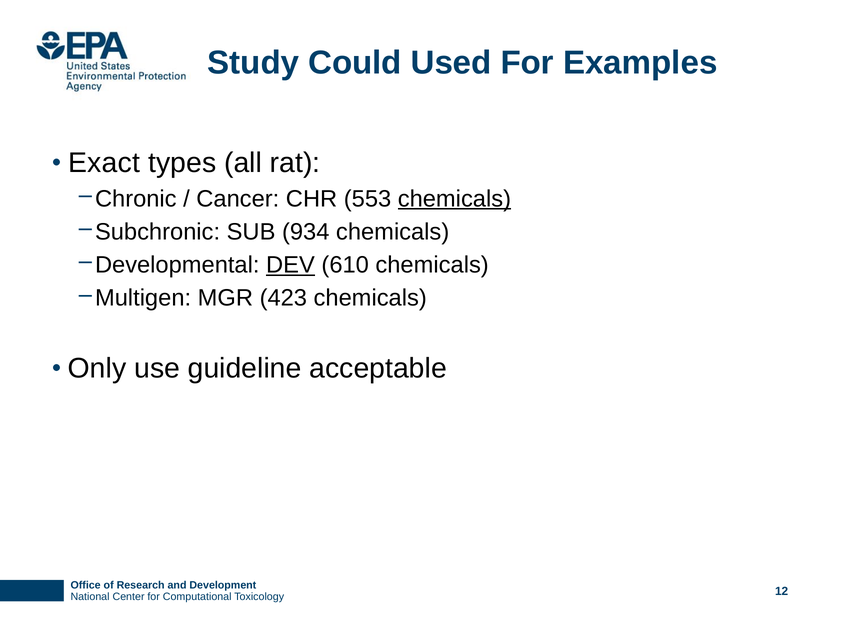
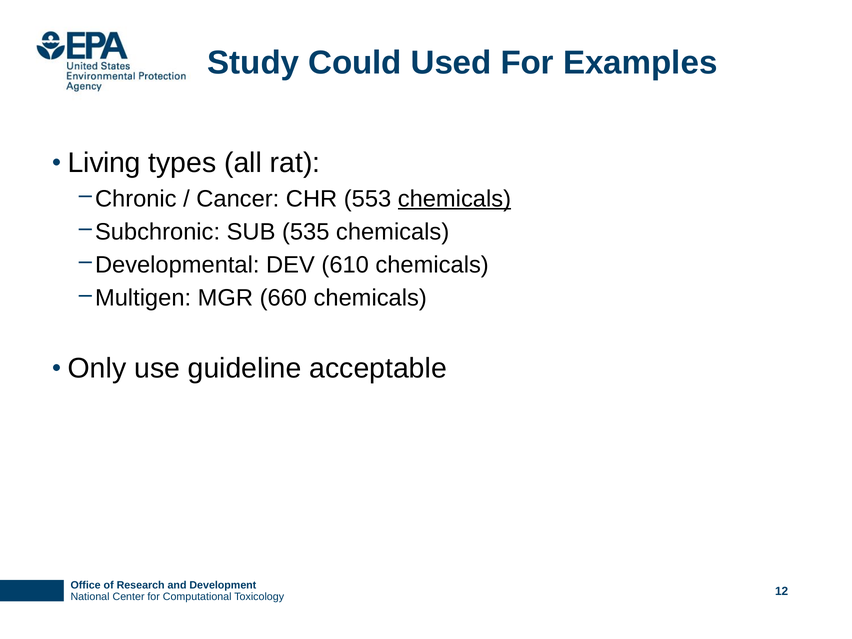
Exact: Exact -> Living
934: 934 -> 535
DEV underline: present -> none
423: 423 -> 660
